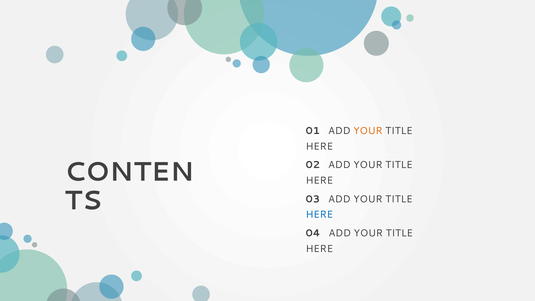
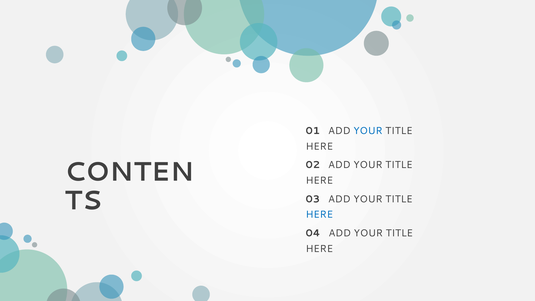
YOUR at (368, 131) colour: orange -> blue
